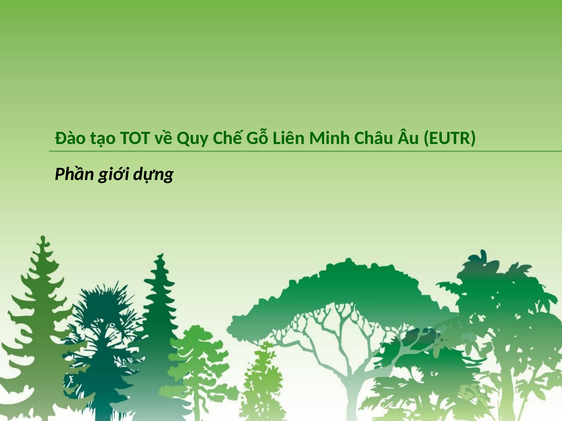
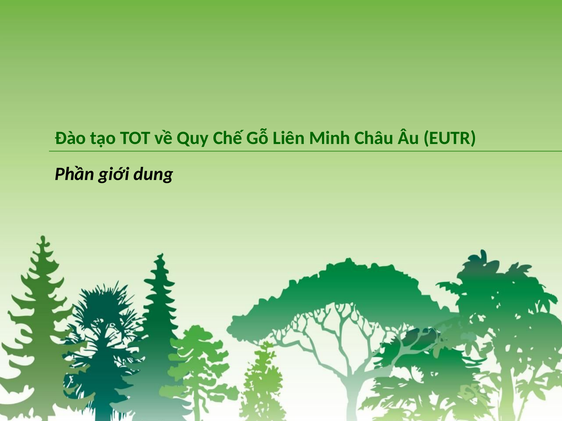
dựng: dựng -> dung
